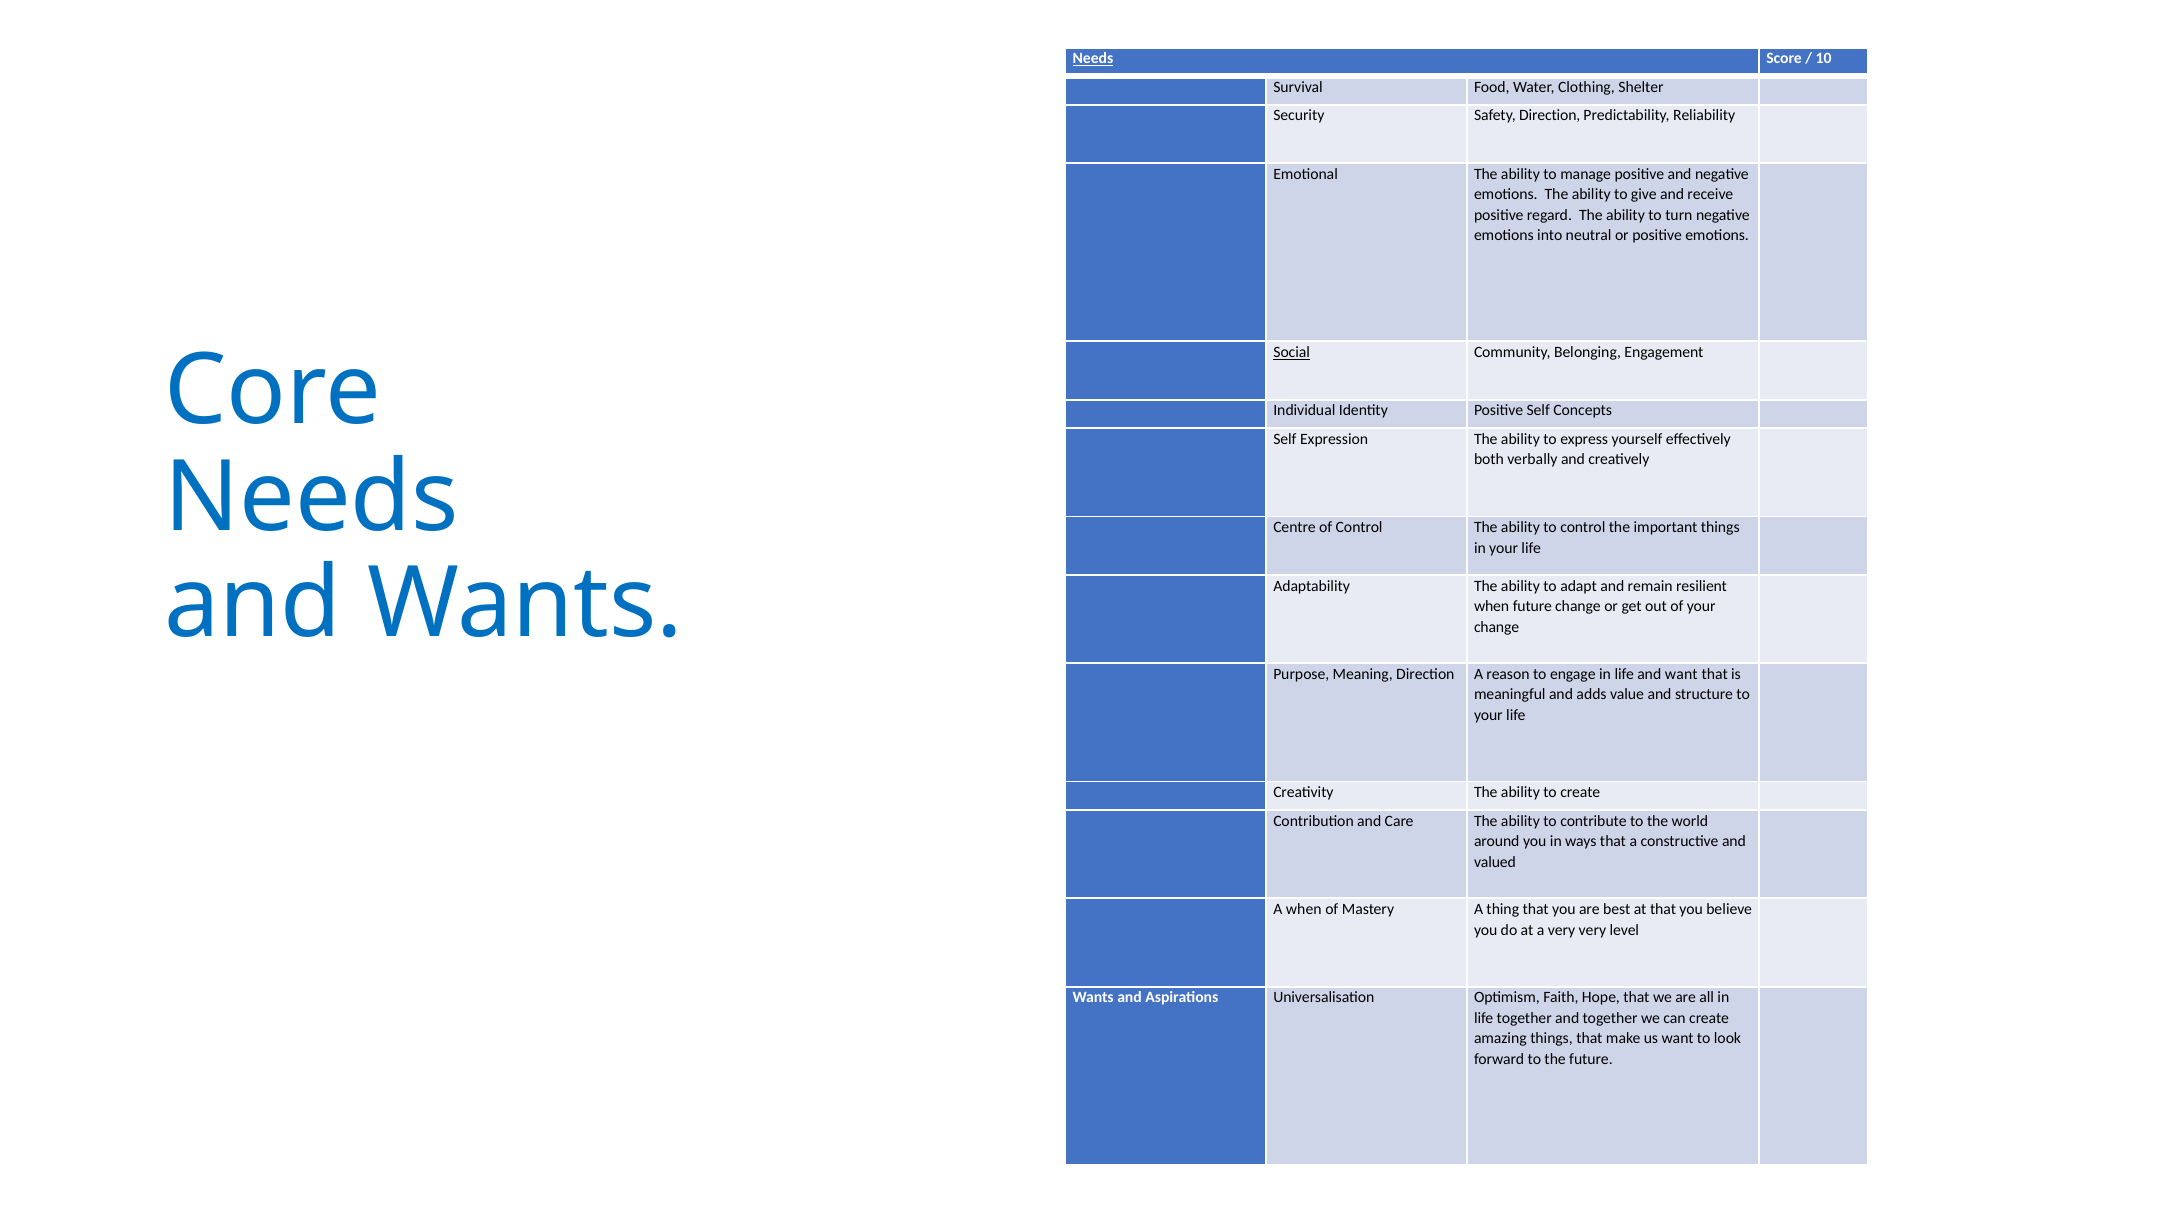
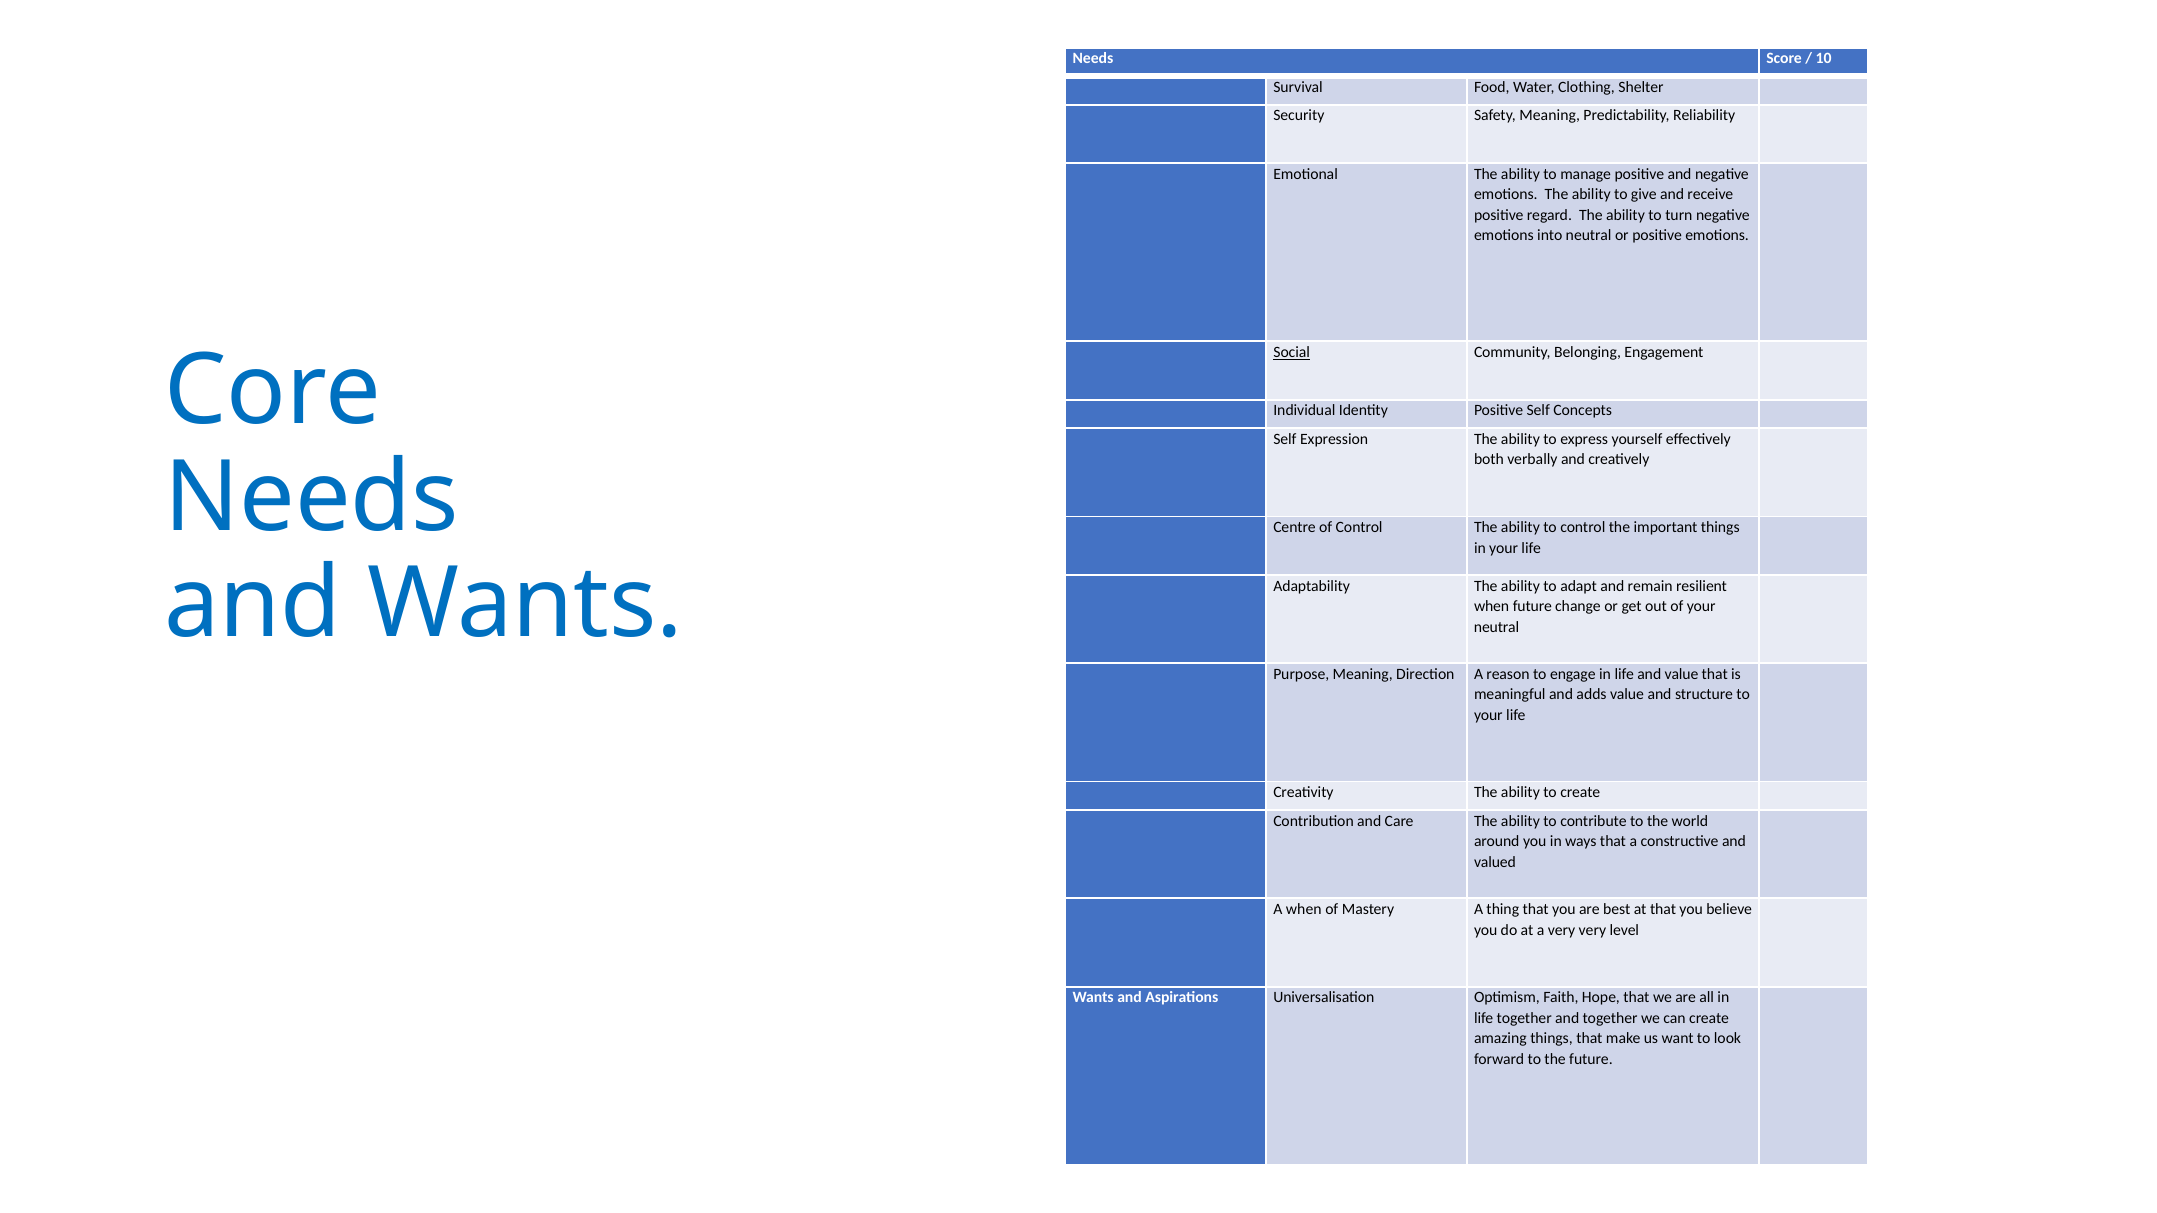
Needs at (1093, 59) underline: present -> none
Safety Direction: Direction -> Meaning
change at (1497, 627): change -> neutral
and want: want -> value
